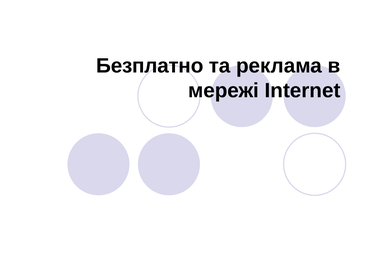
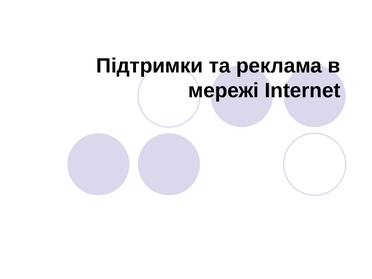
Безплатно: Безплатно -> Підтримки
